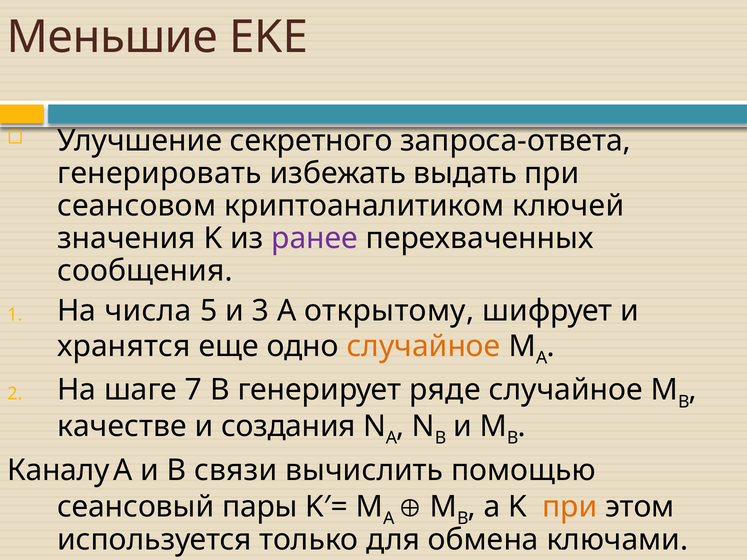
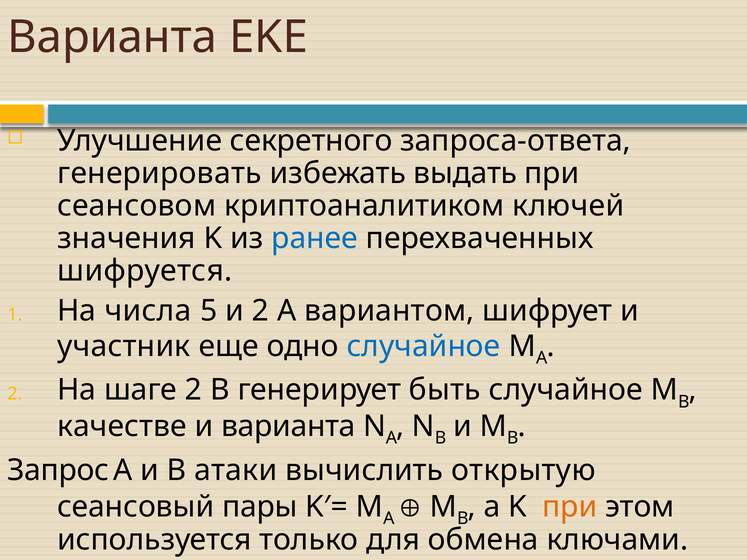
Меньшие at (112, 37): Меньшие -> Варианта
ранее colour: purple -> blue
сообщения: сообщения -> шифруется
и 3: 3 -> 2
открытому: открытому -> вариантом
хранятся: хранятся -> участник
случайное at (423, 346) colour: orange -> blue
шаге 7: 7 -> 2
ряде: ряде -> быть
и создания: создания -> варианта
Каналу: Каналу -> Запрос
связи: связи -> атаки
помощью: помощью -> открытую
